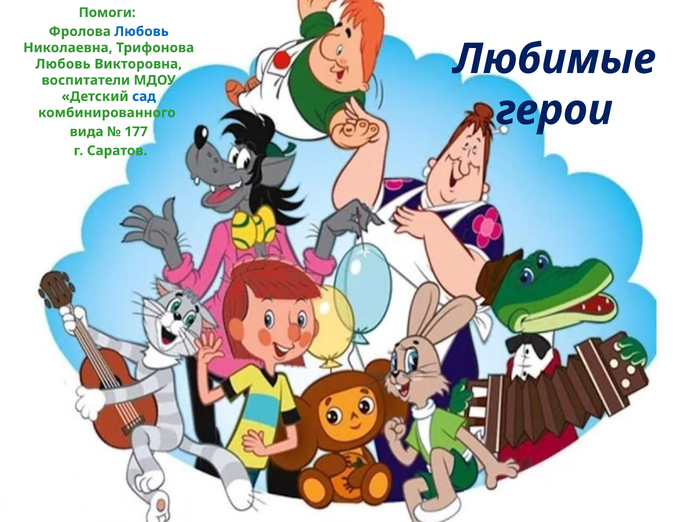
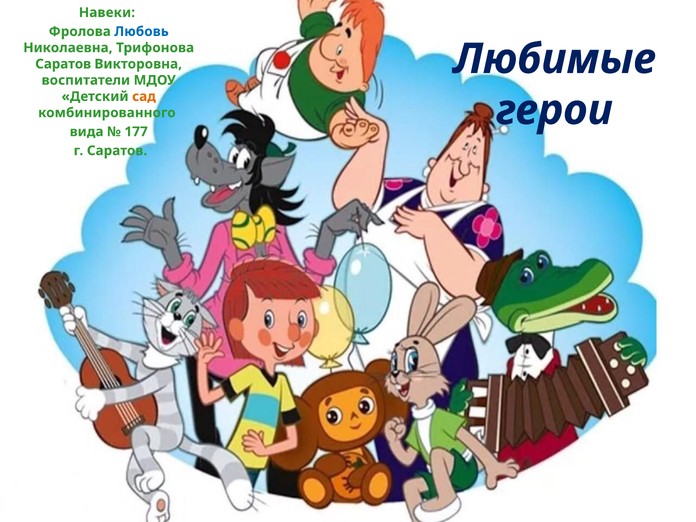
Помоги: Помоги -> Навеки
Любовь at (63, 64): Любовь -> Саратов
сад colour: blue -> orange
